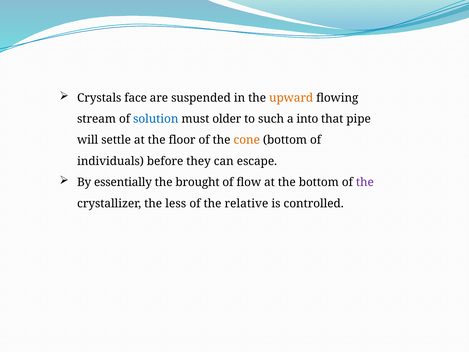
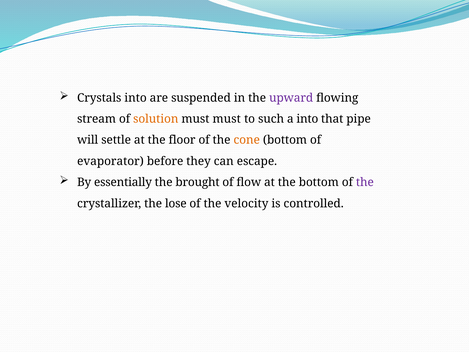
Crystals face: face -> into
upward colour: orange -> purple
solution colour: blue -> orange
must older: older -> must
individuals: individuals -> evaporator
less: less -> lose
relative: relative -> velocity
